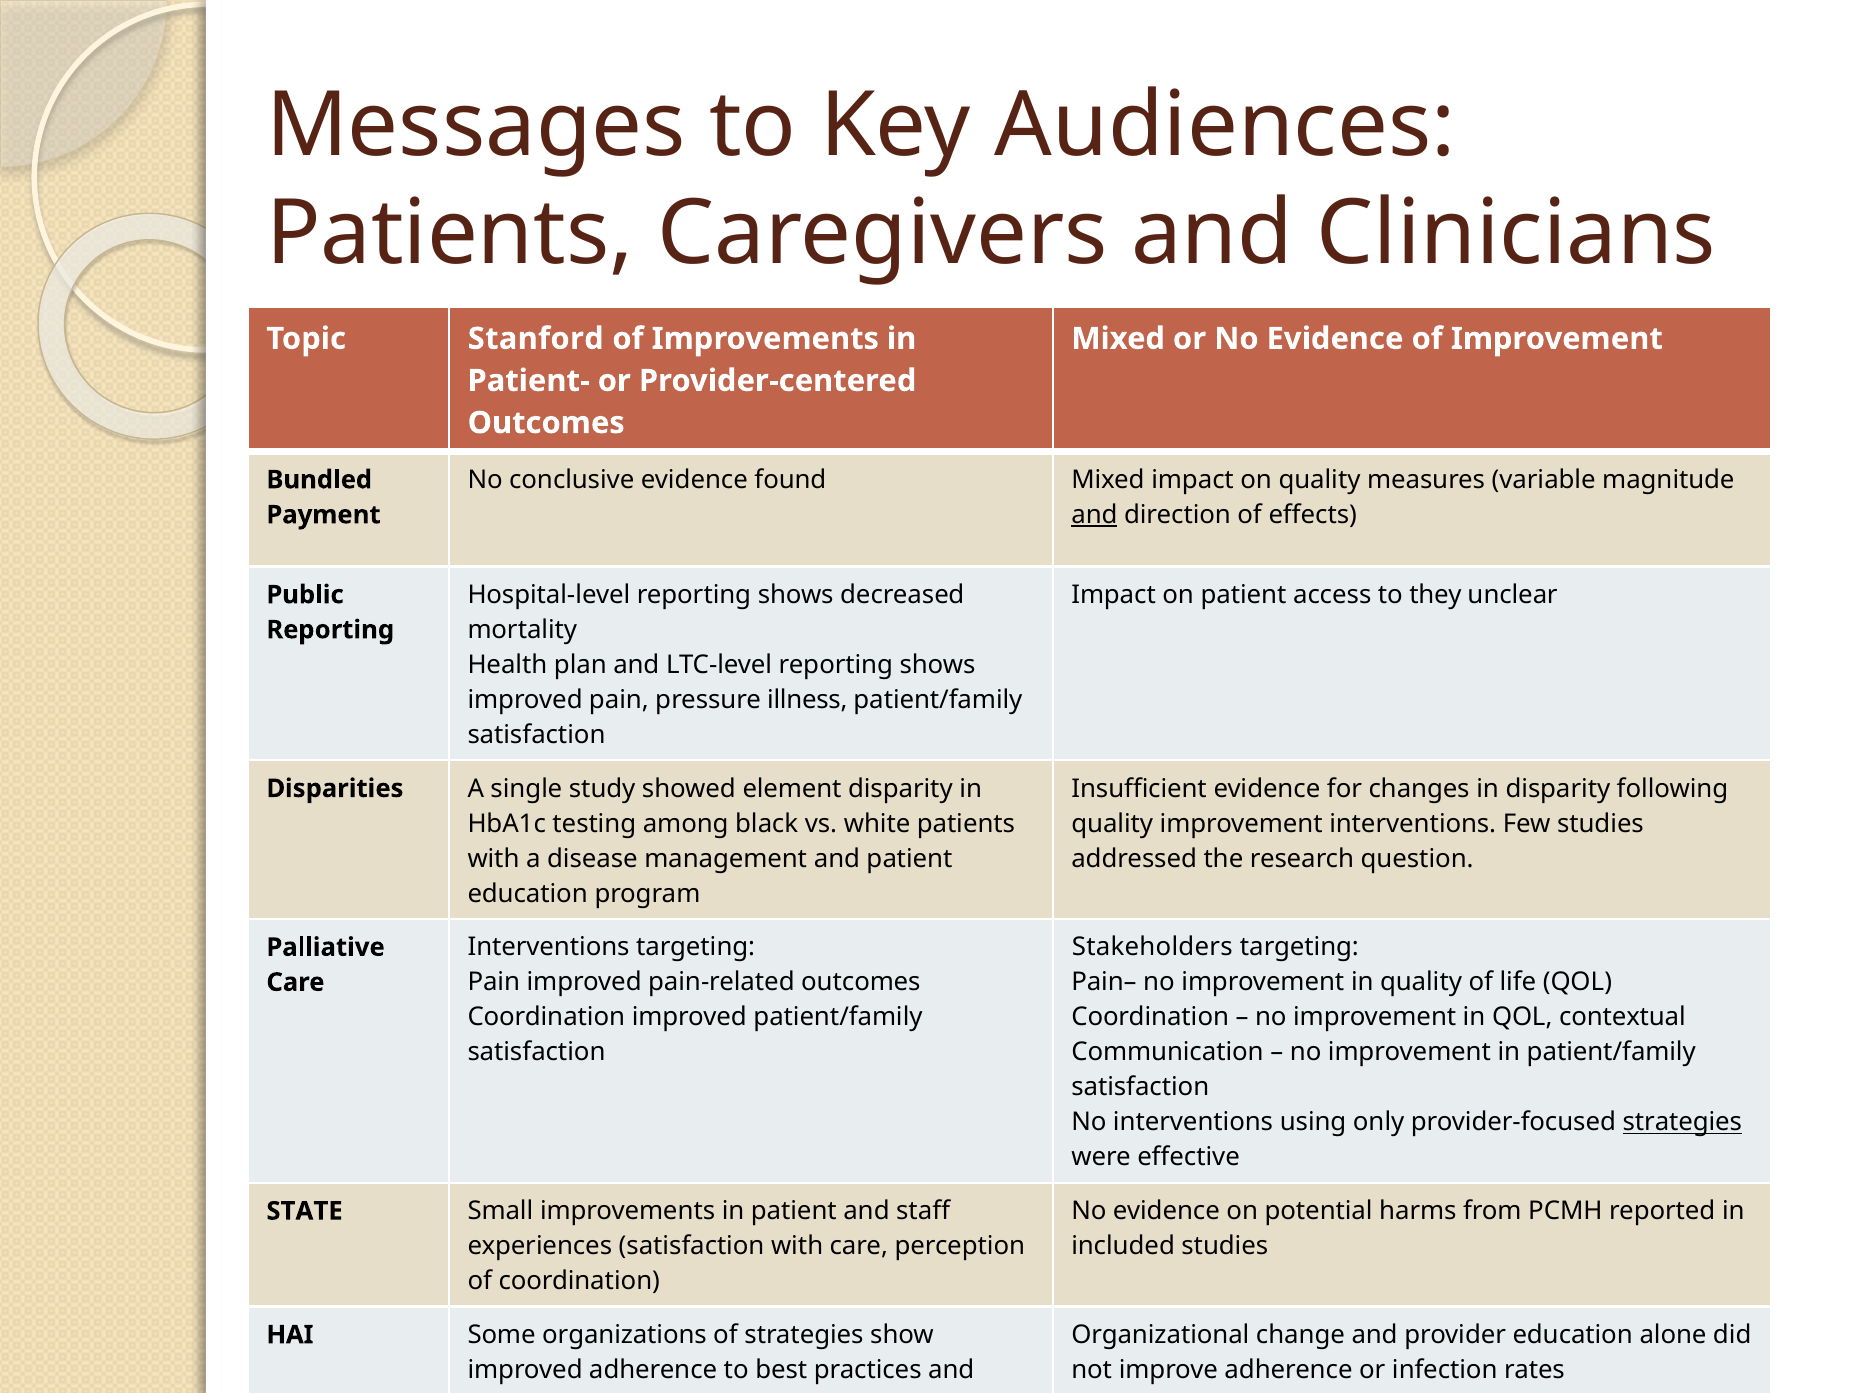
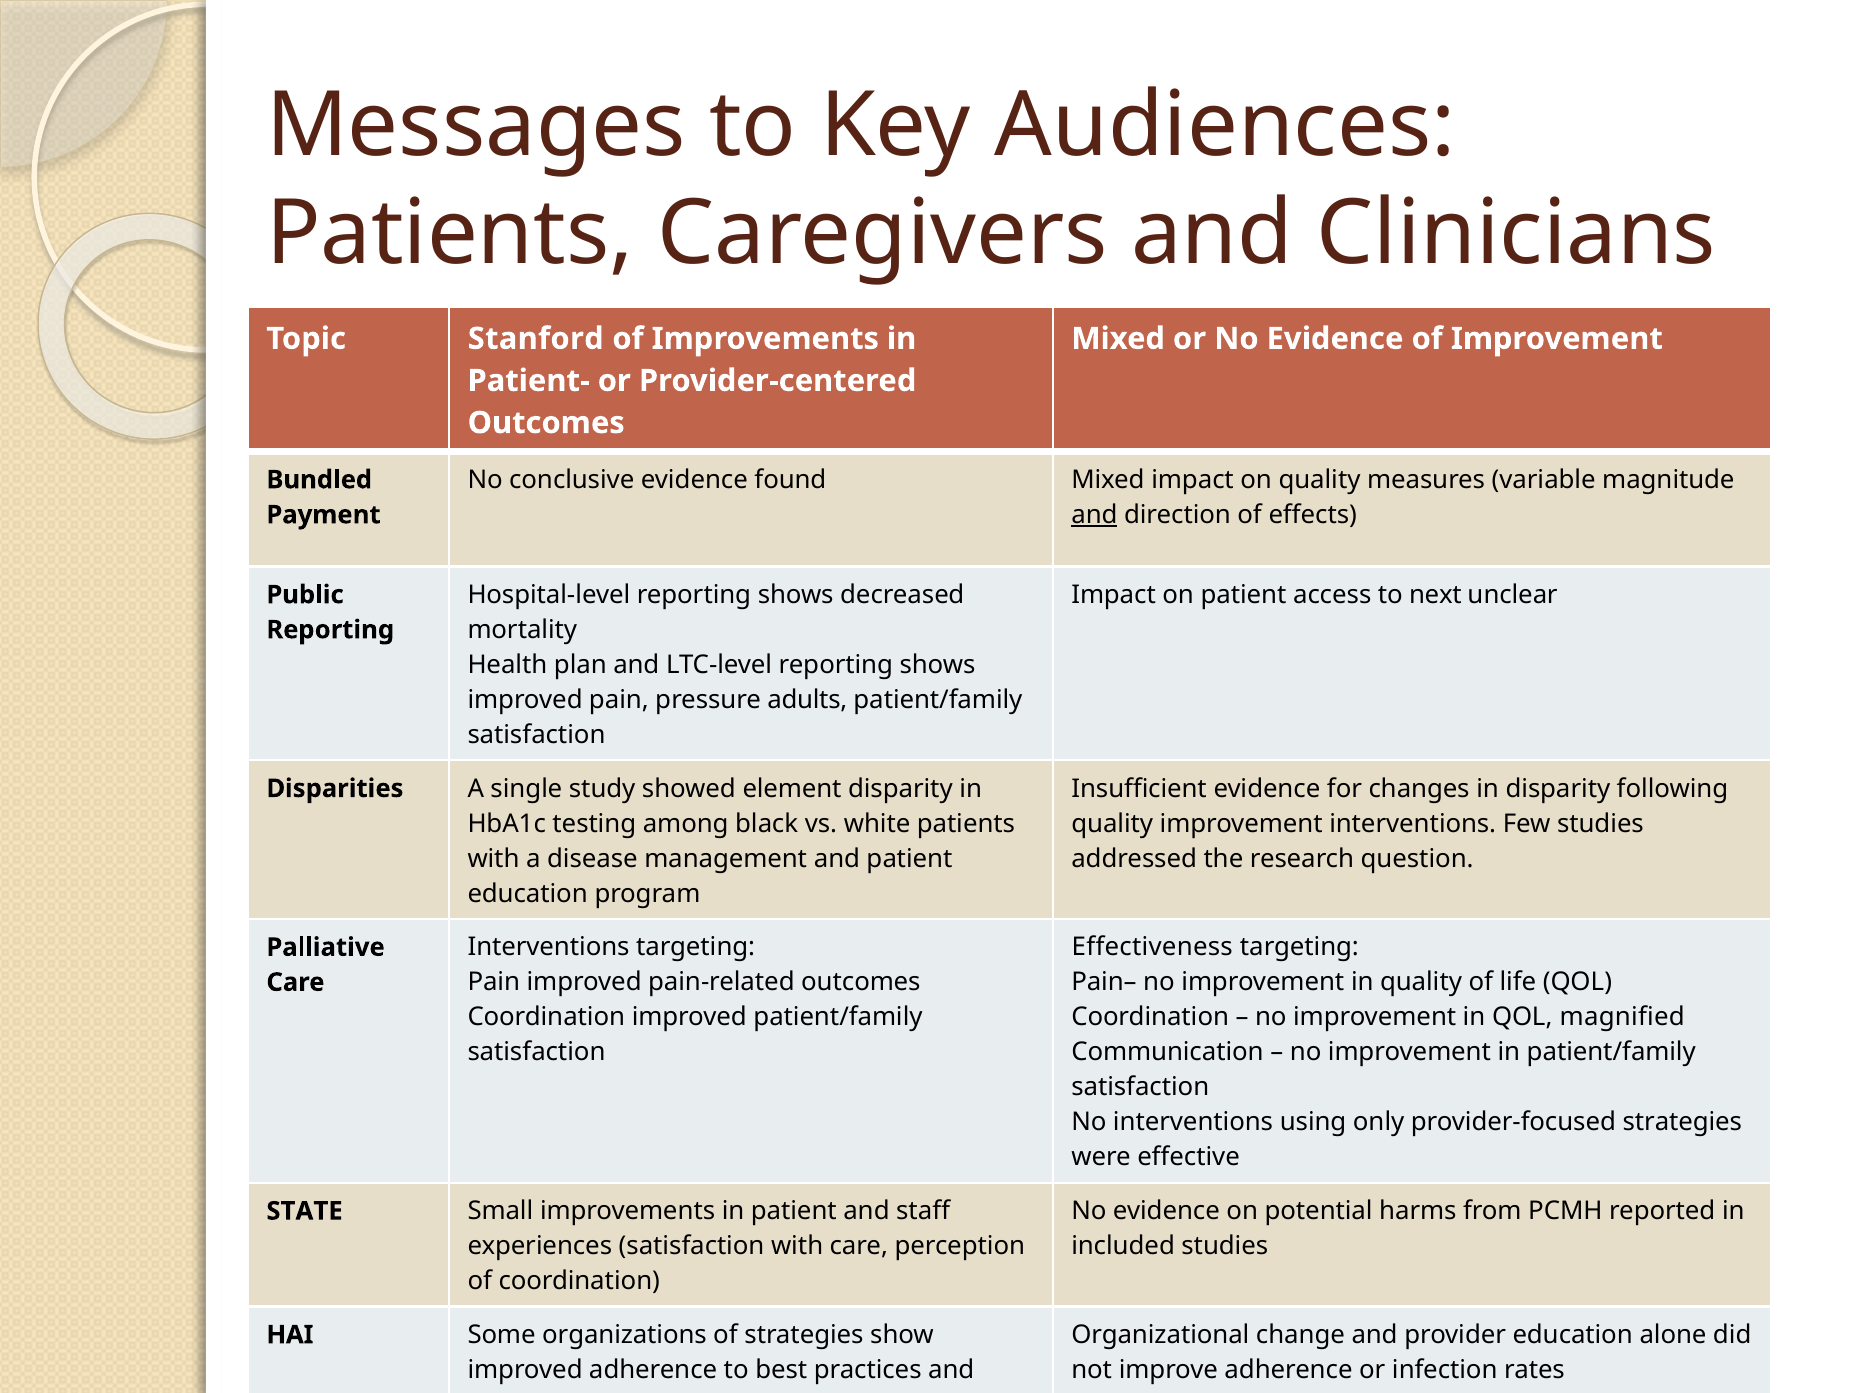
they: they -> next
illness: illness -> adults
Stakeholders: Stakeholders -> Effectiveness
contextual: contextual -> magnified
strategies at (1682, 1123) underline: present -> none
